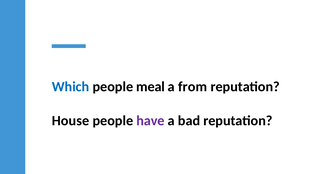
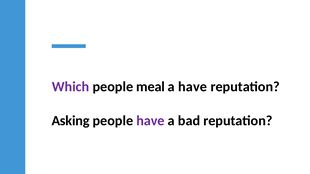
Which colour: blue -> purple
a from: from -> have
House: House -> Asking
